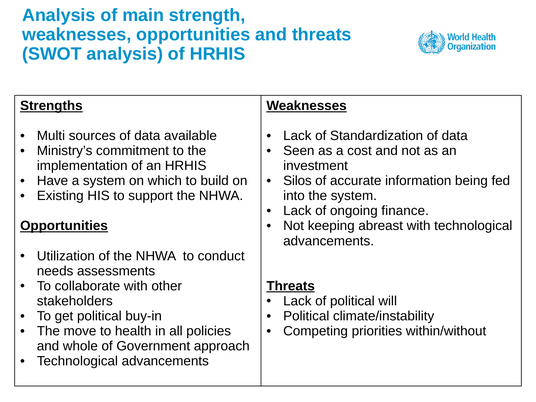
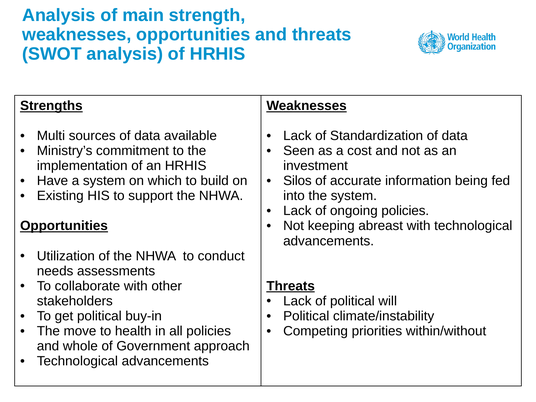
ongoing finance: finance -> policies
